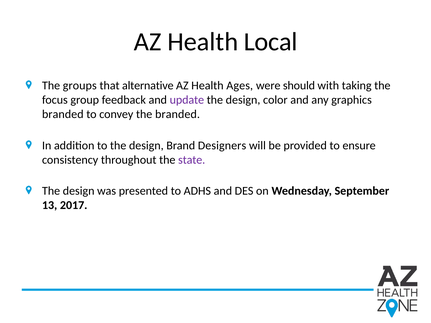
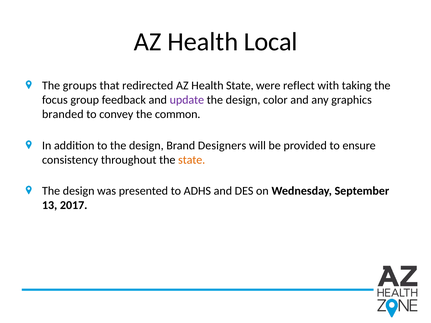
alternative: alternative -> redirected
Health Ages: Ages -> State
should: should -> reflect
the branded: branded -> common
state at (192, 160) colour: purple -> orange
